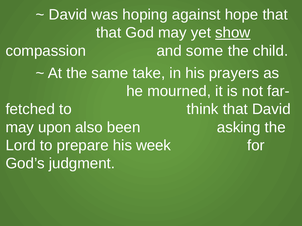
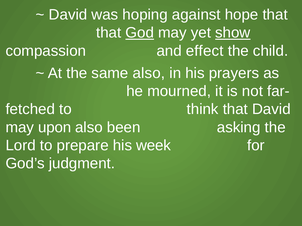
God underline: none -> present
some: some -> effect
same take: take -> also
